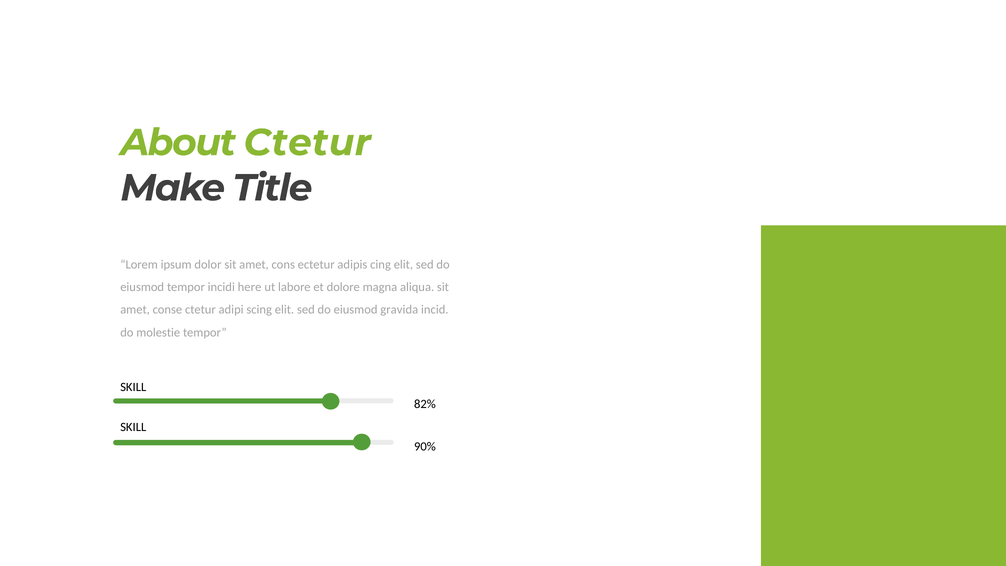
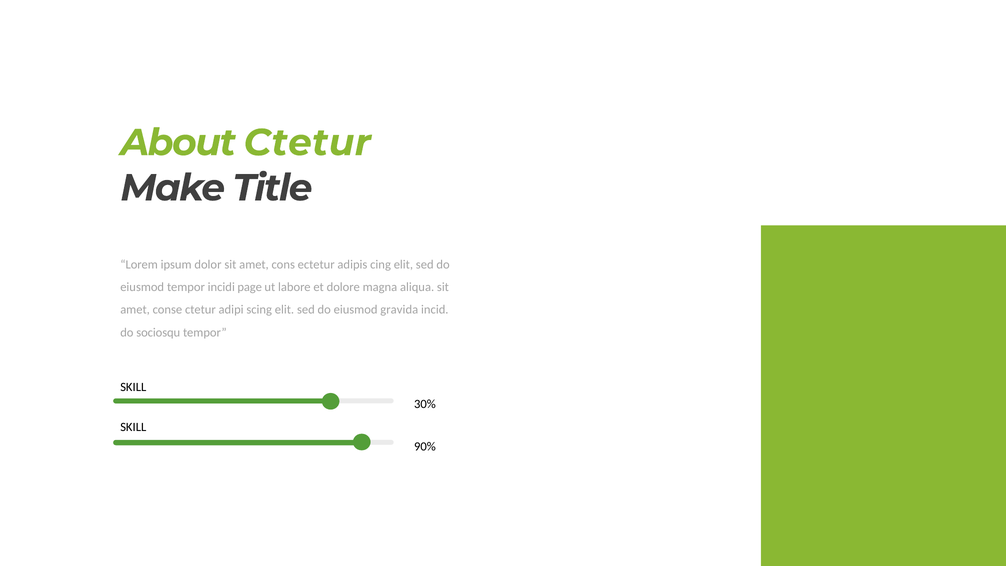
here: here -> page
molestie: molestie -> sociosqu
82%: 82% -> 30%
